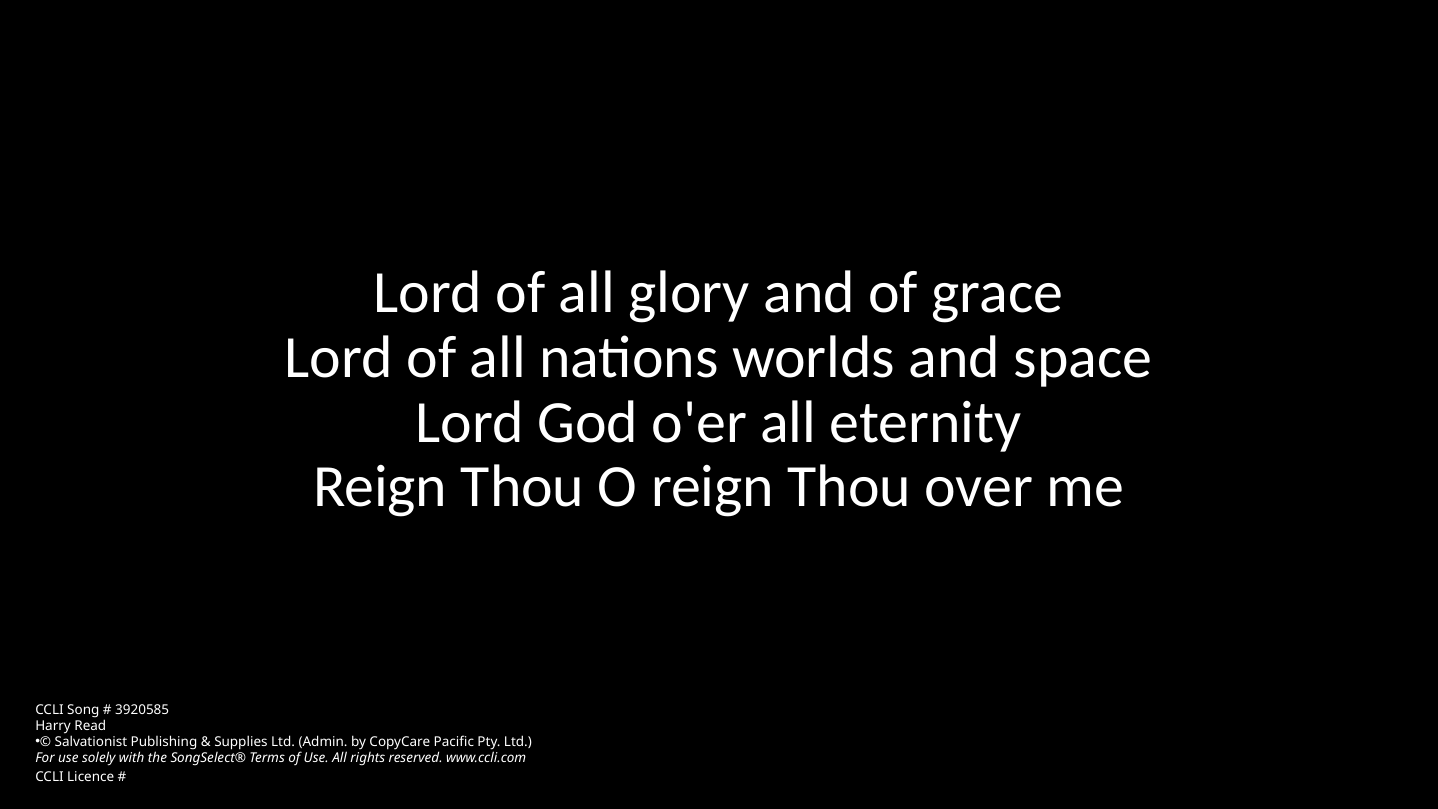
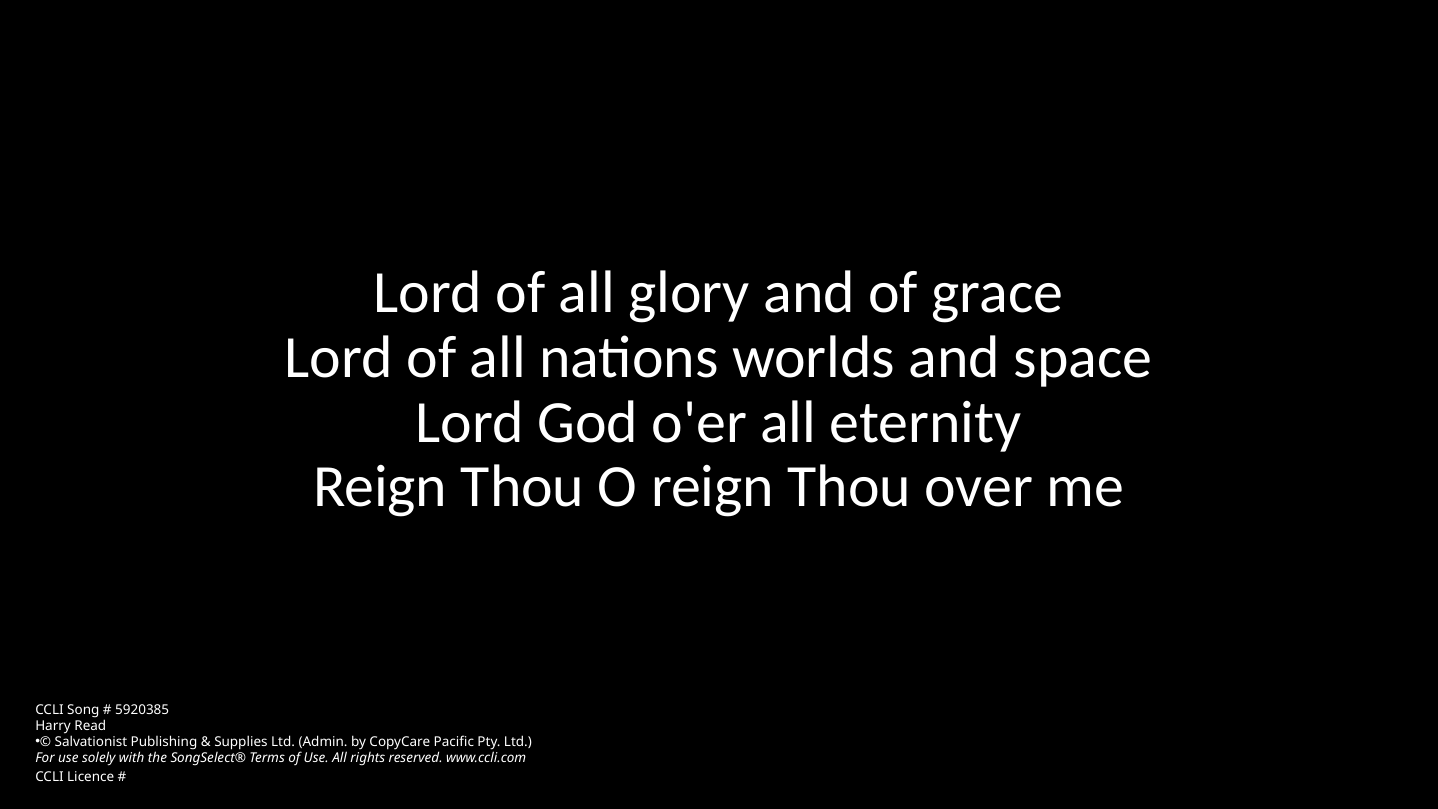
3920585: 3920585 -> 5920385
